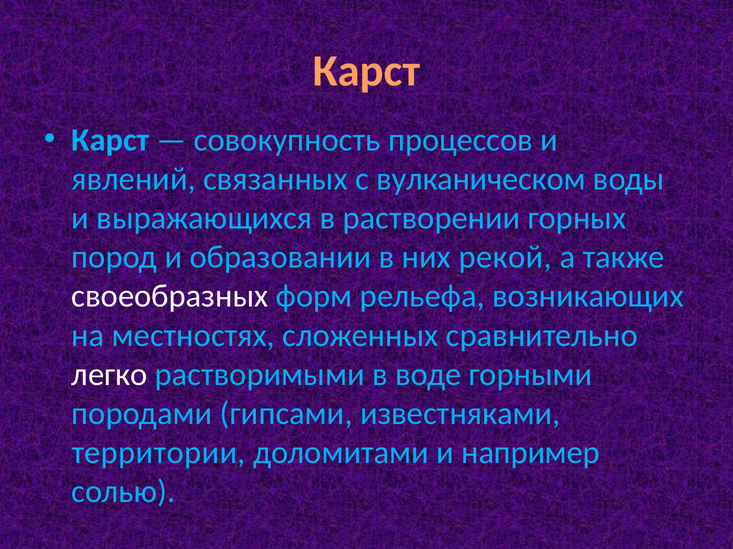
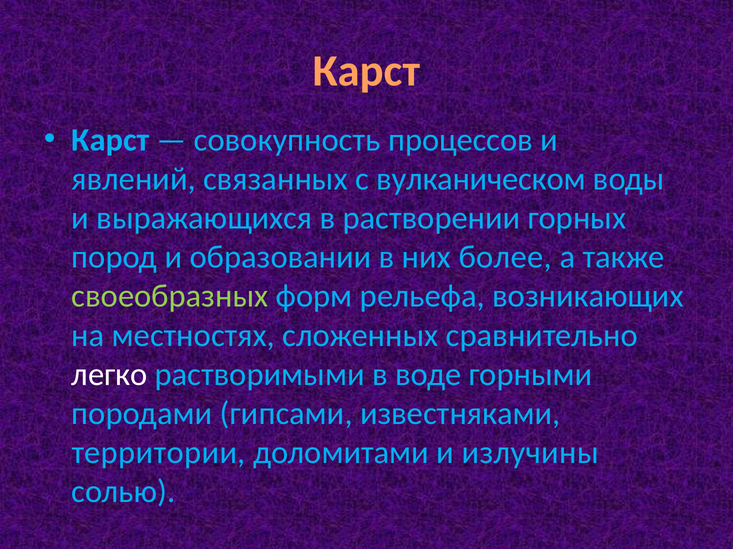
рекой: рекой -> более
своеобразных colour: white -> light green
например: например -> излучины
